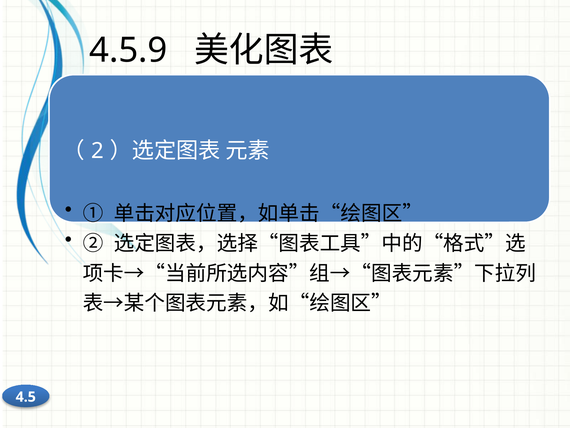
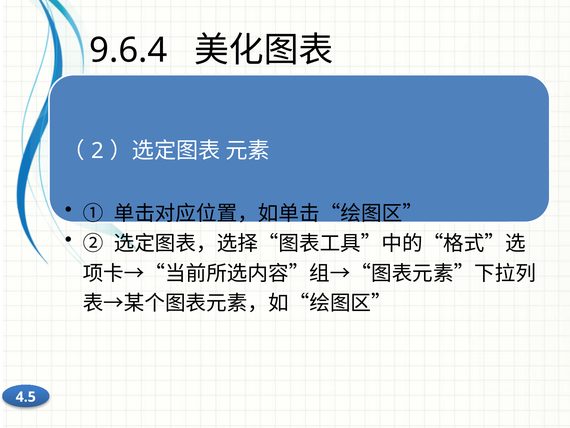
4.5.9: 4.5.9 -> 9.6.4
